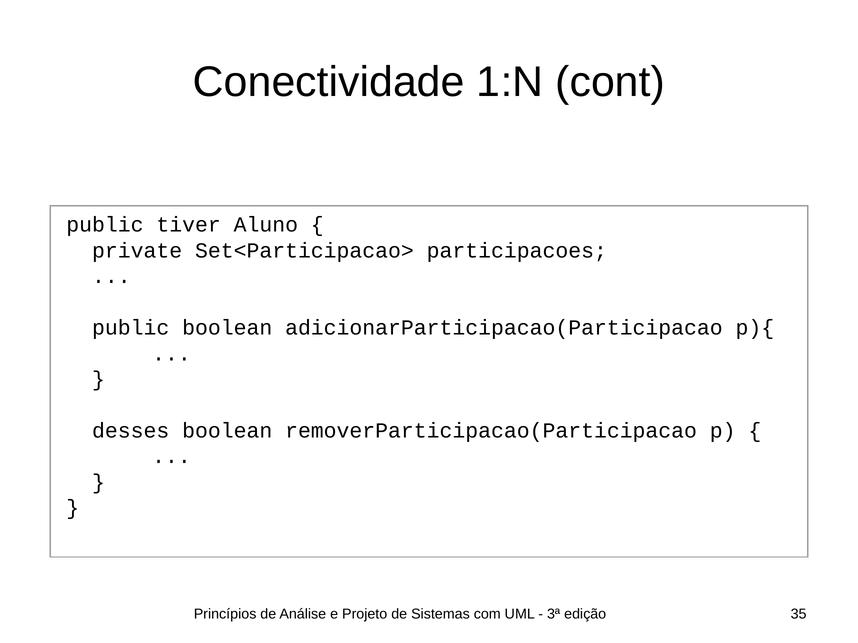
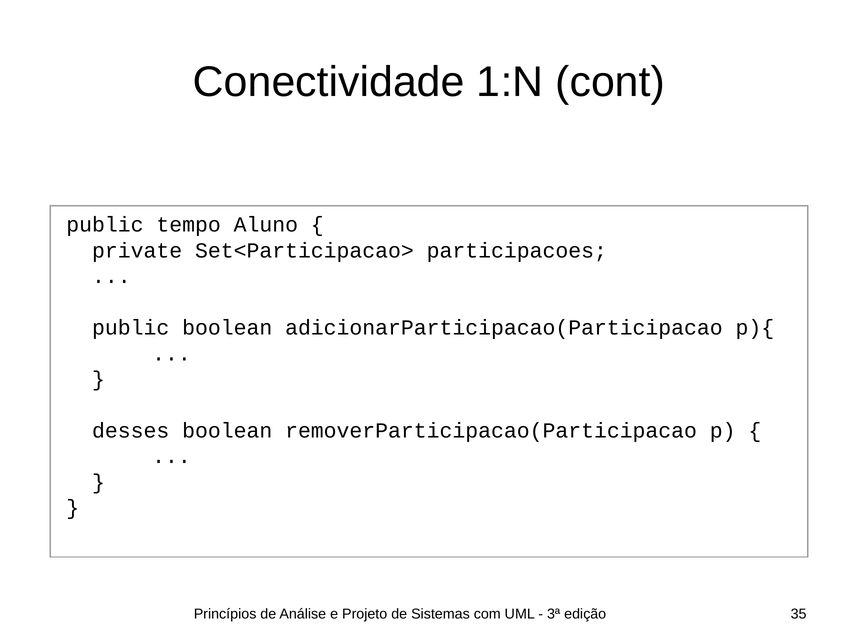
tiver: tiver -> tempo
